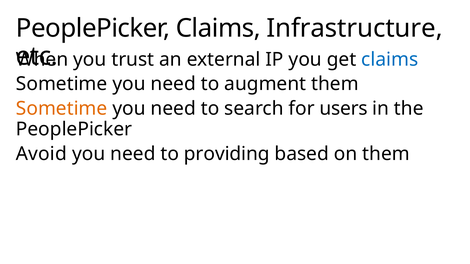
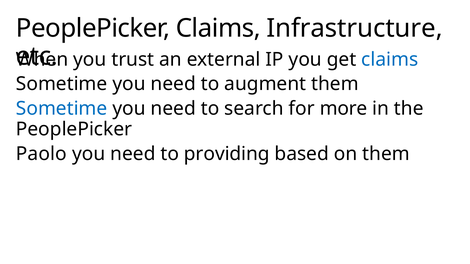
Sometime at (62, 109) colour: orange -> blue
users: users -> more
Avoid: Avoid -> Paolo
